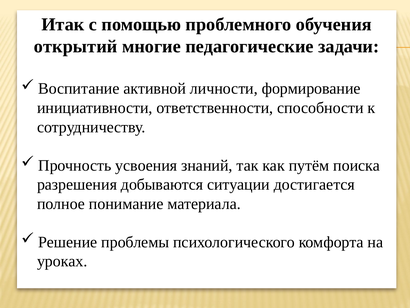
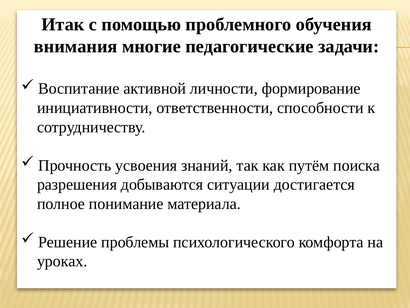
открытий: открытий -> внимания
